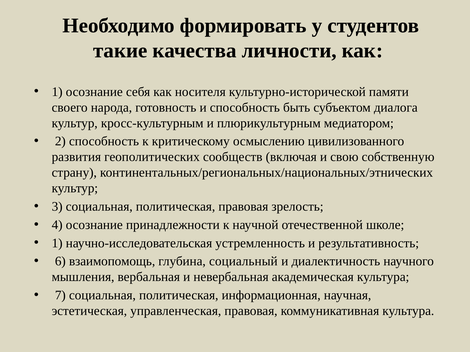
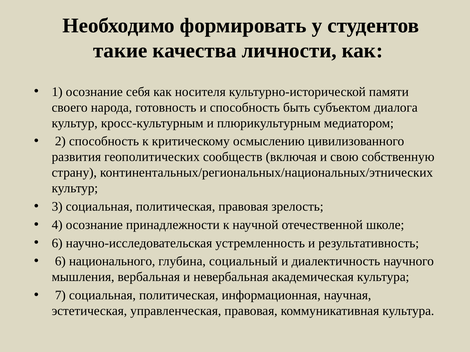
1 at (57, 243): 1 -> 6
взаимопомощь: взаимопомощь -> национального
